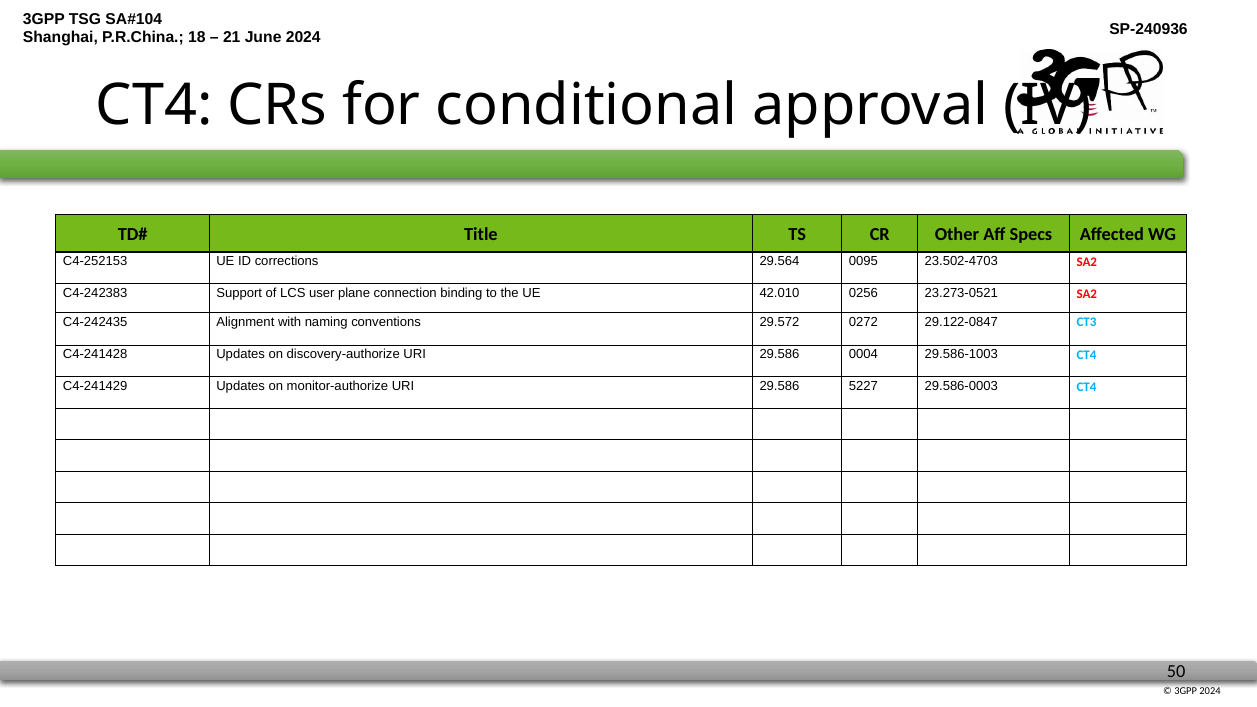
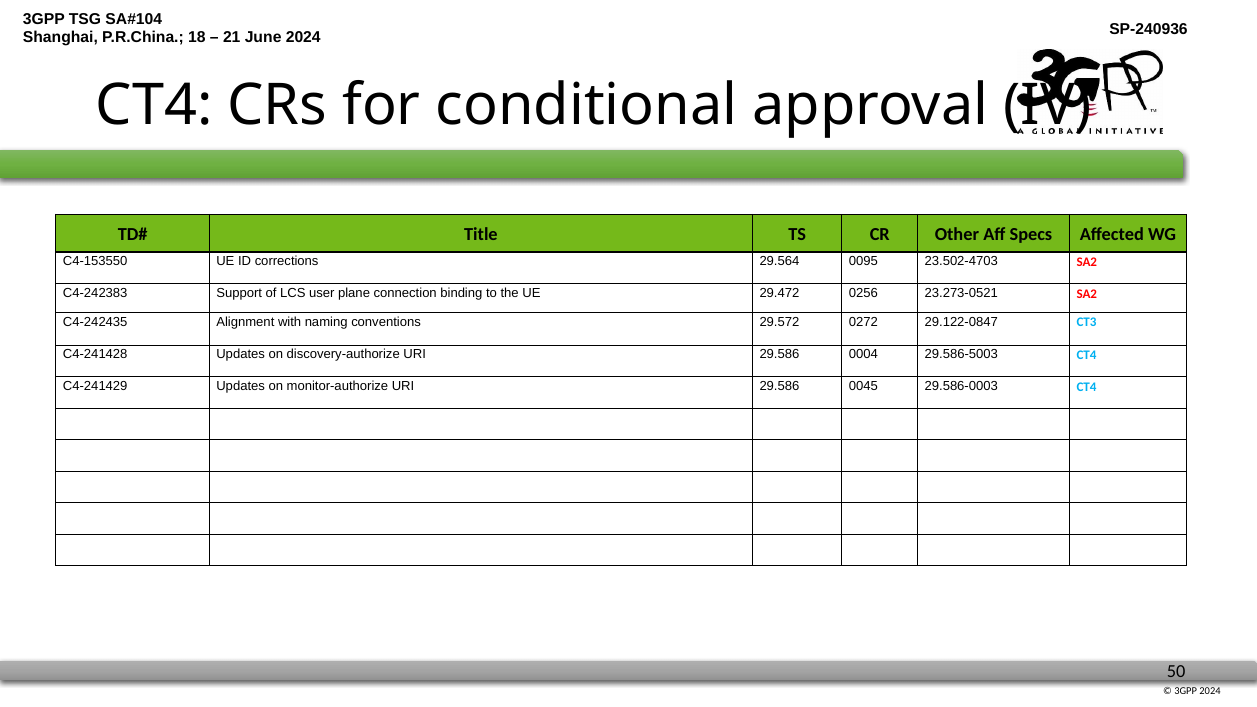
C4-252153: C4-252153 -> C4-153550
42.010: 42.010 -> 29.472
29.586-1003: 29.586-1003 -> 29.586-5003
5227: 5227 -> 0045
